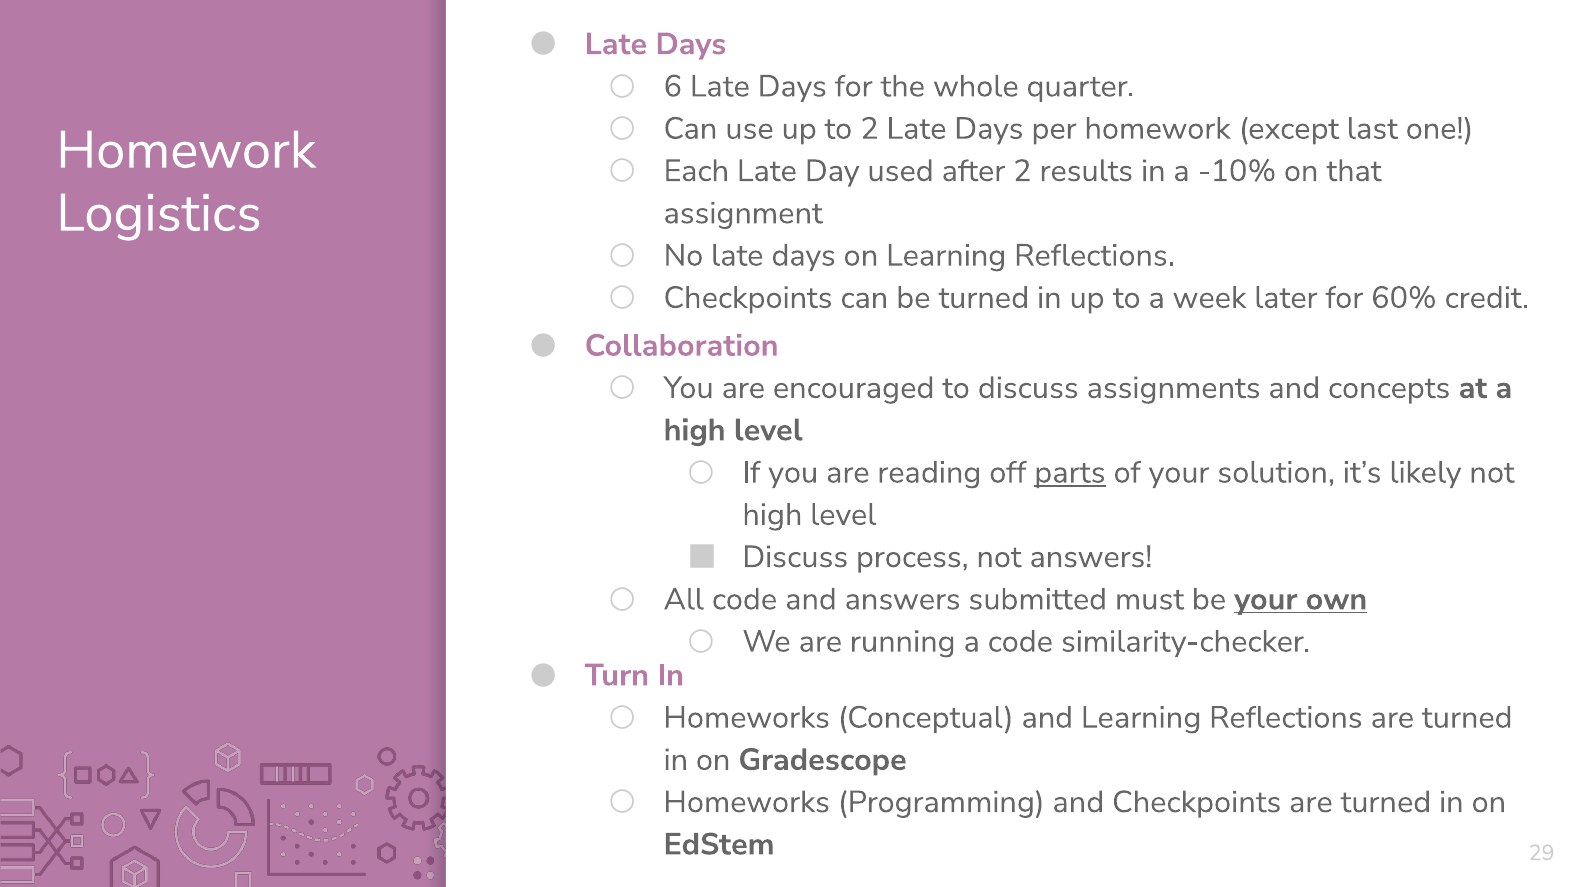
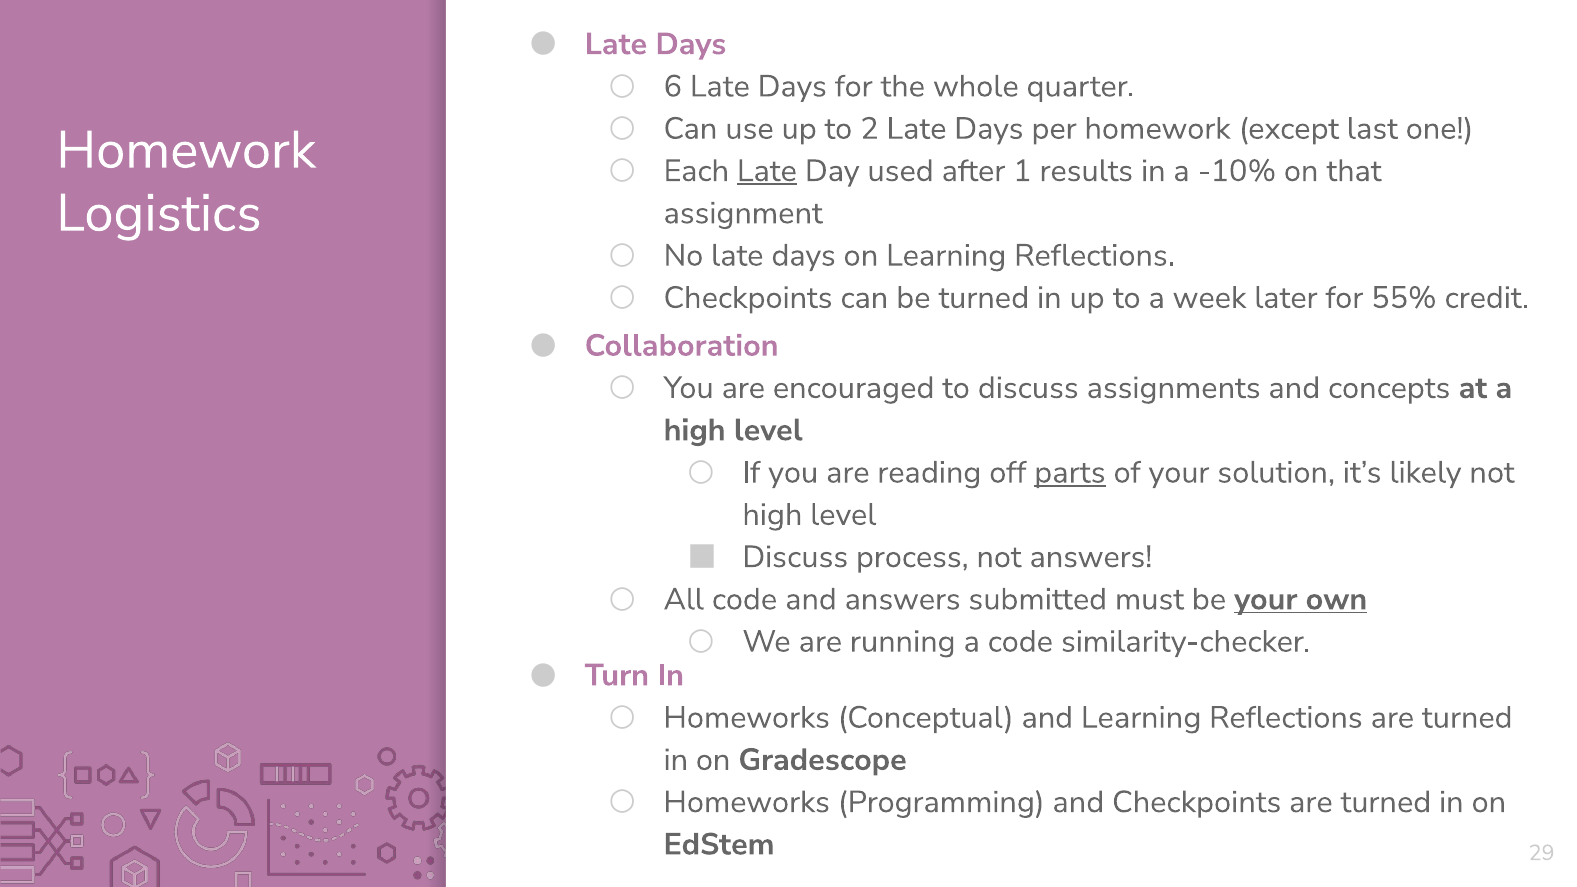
Late at (767, 171) underline: none -> present
after 2: 2 -> 1
60%: 60% -> 55%
